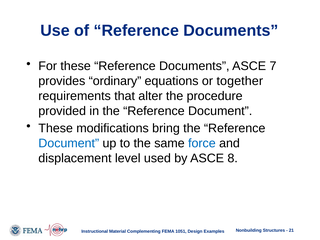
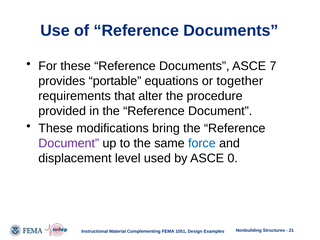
ordinary: ordinary -> portable
Document at (69, 143) colour: blue -> purple
8: 8 -> 0
